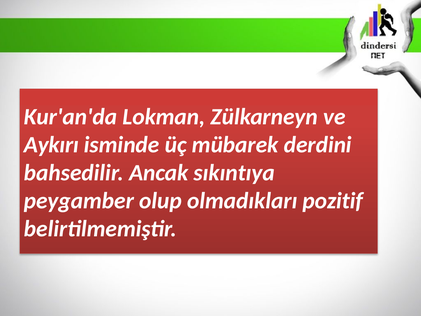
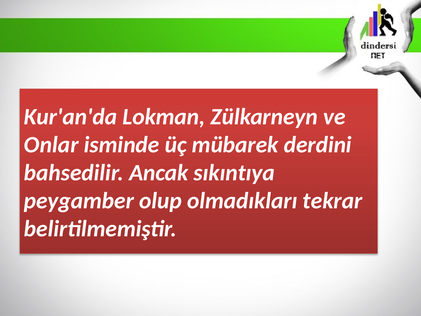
Aykırı: Aykırı -> Onlar
pozitif: pozitif -> tekrar
